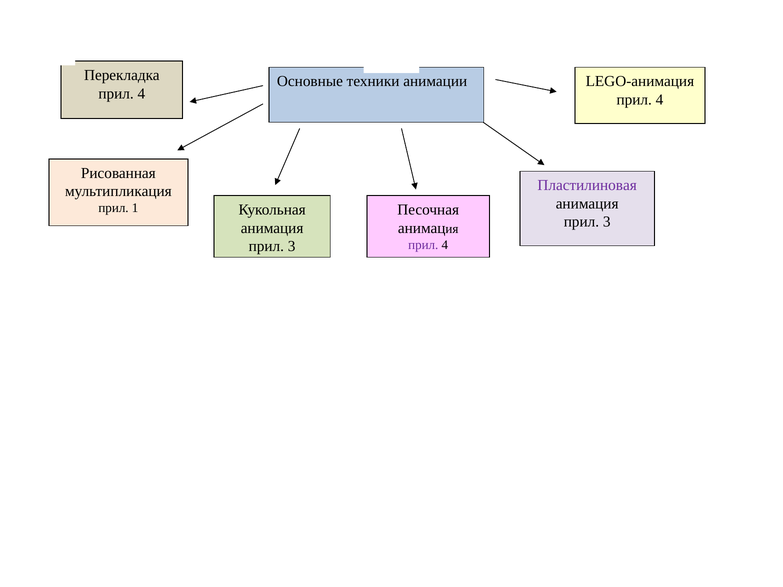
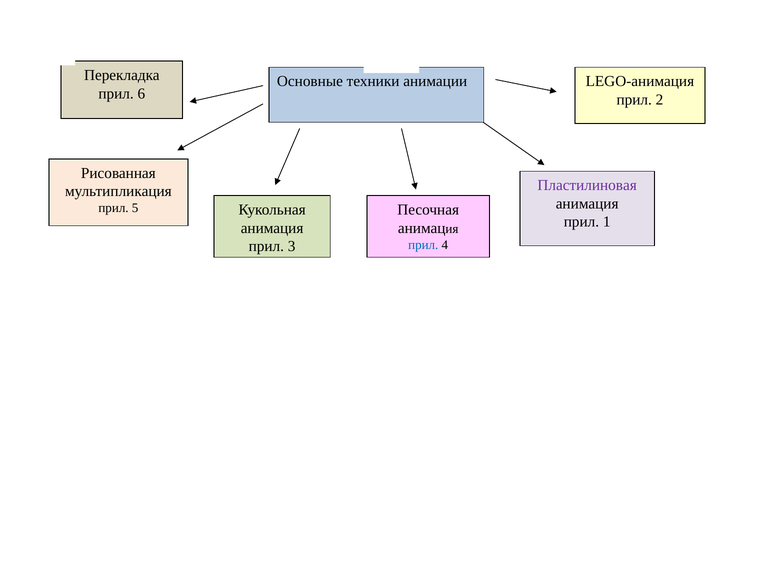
4 at (141, 94): 4 -> 6
4 at (659, 100): 4 -> 2
1: 1 -> 5
3 at (607, 222): 3 -> 1
прил at (423, 245) colour: purple -> blue
